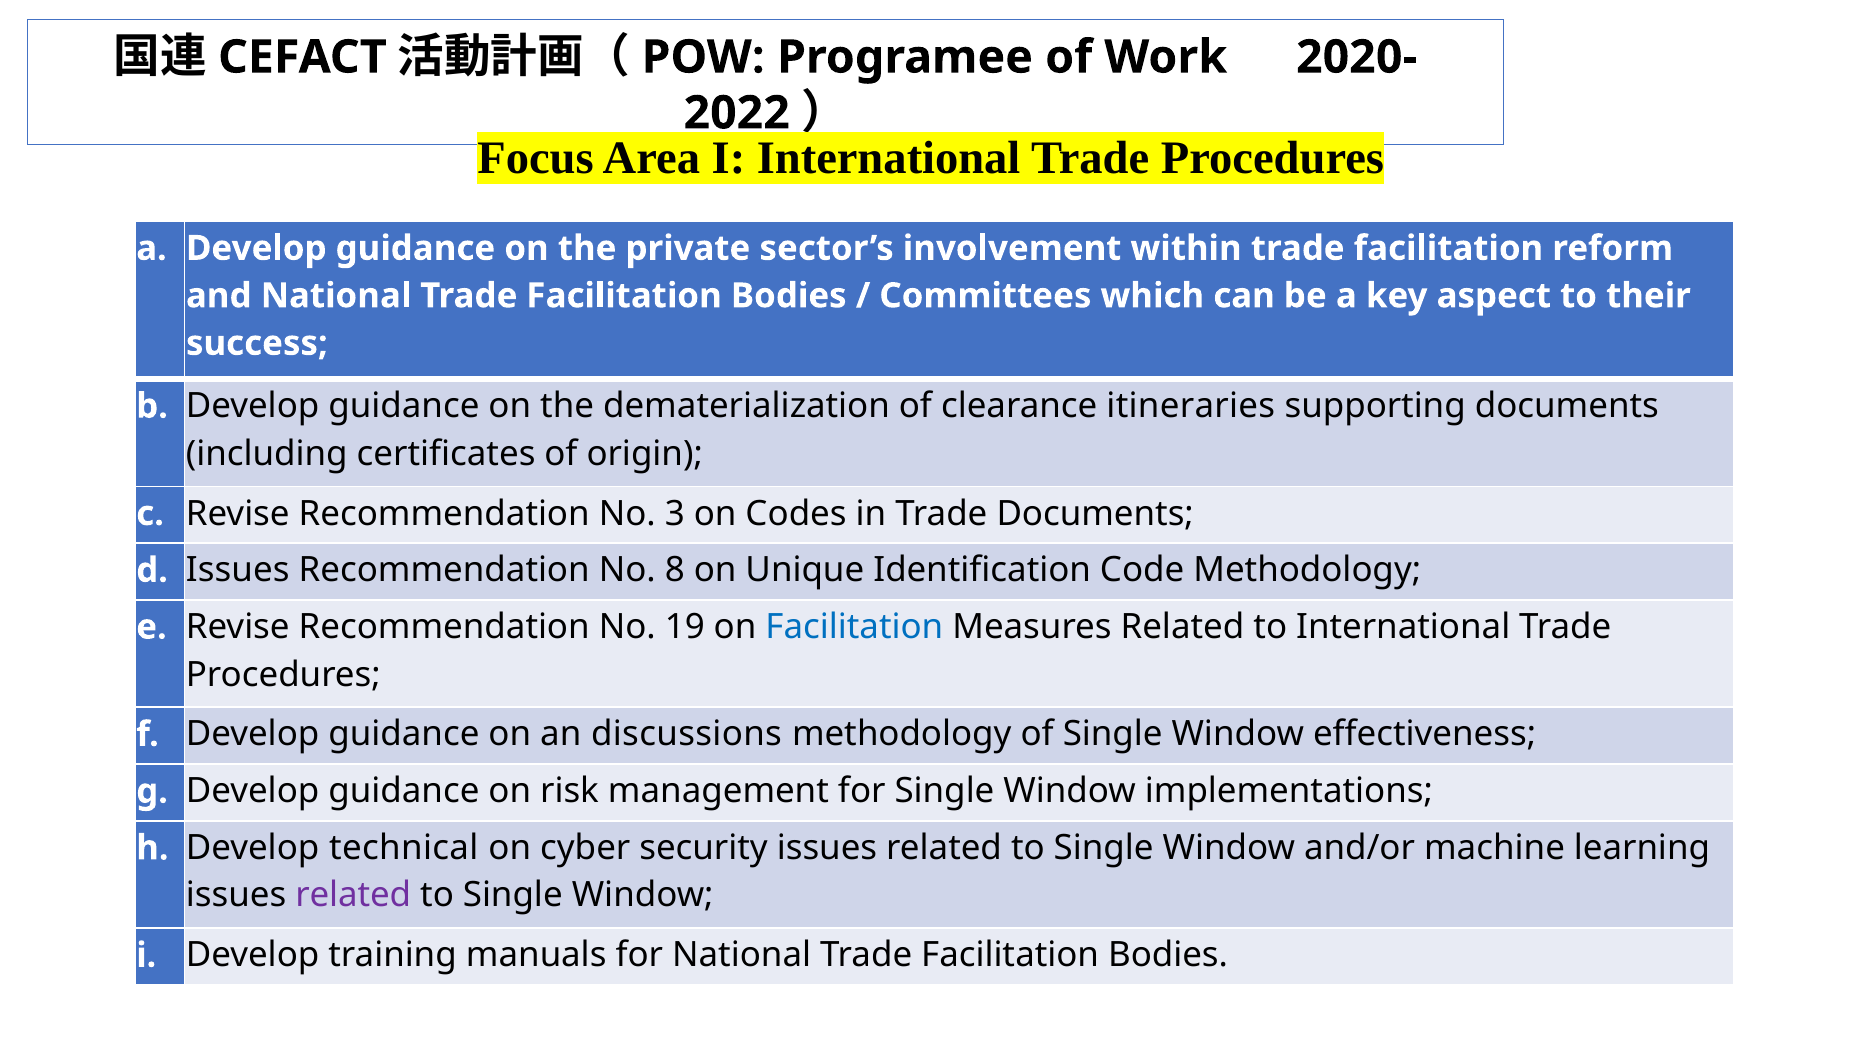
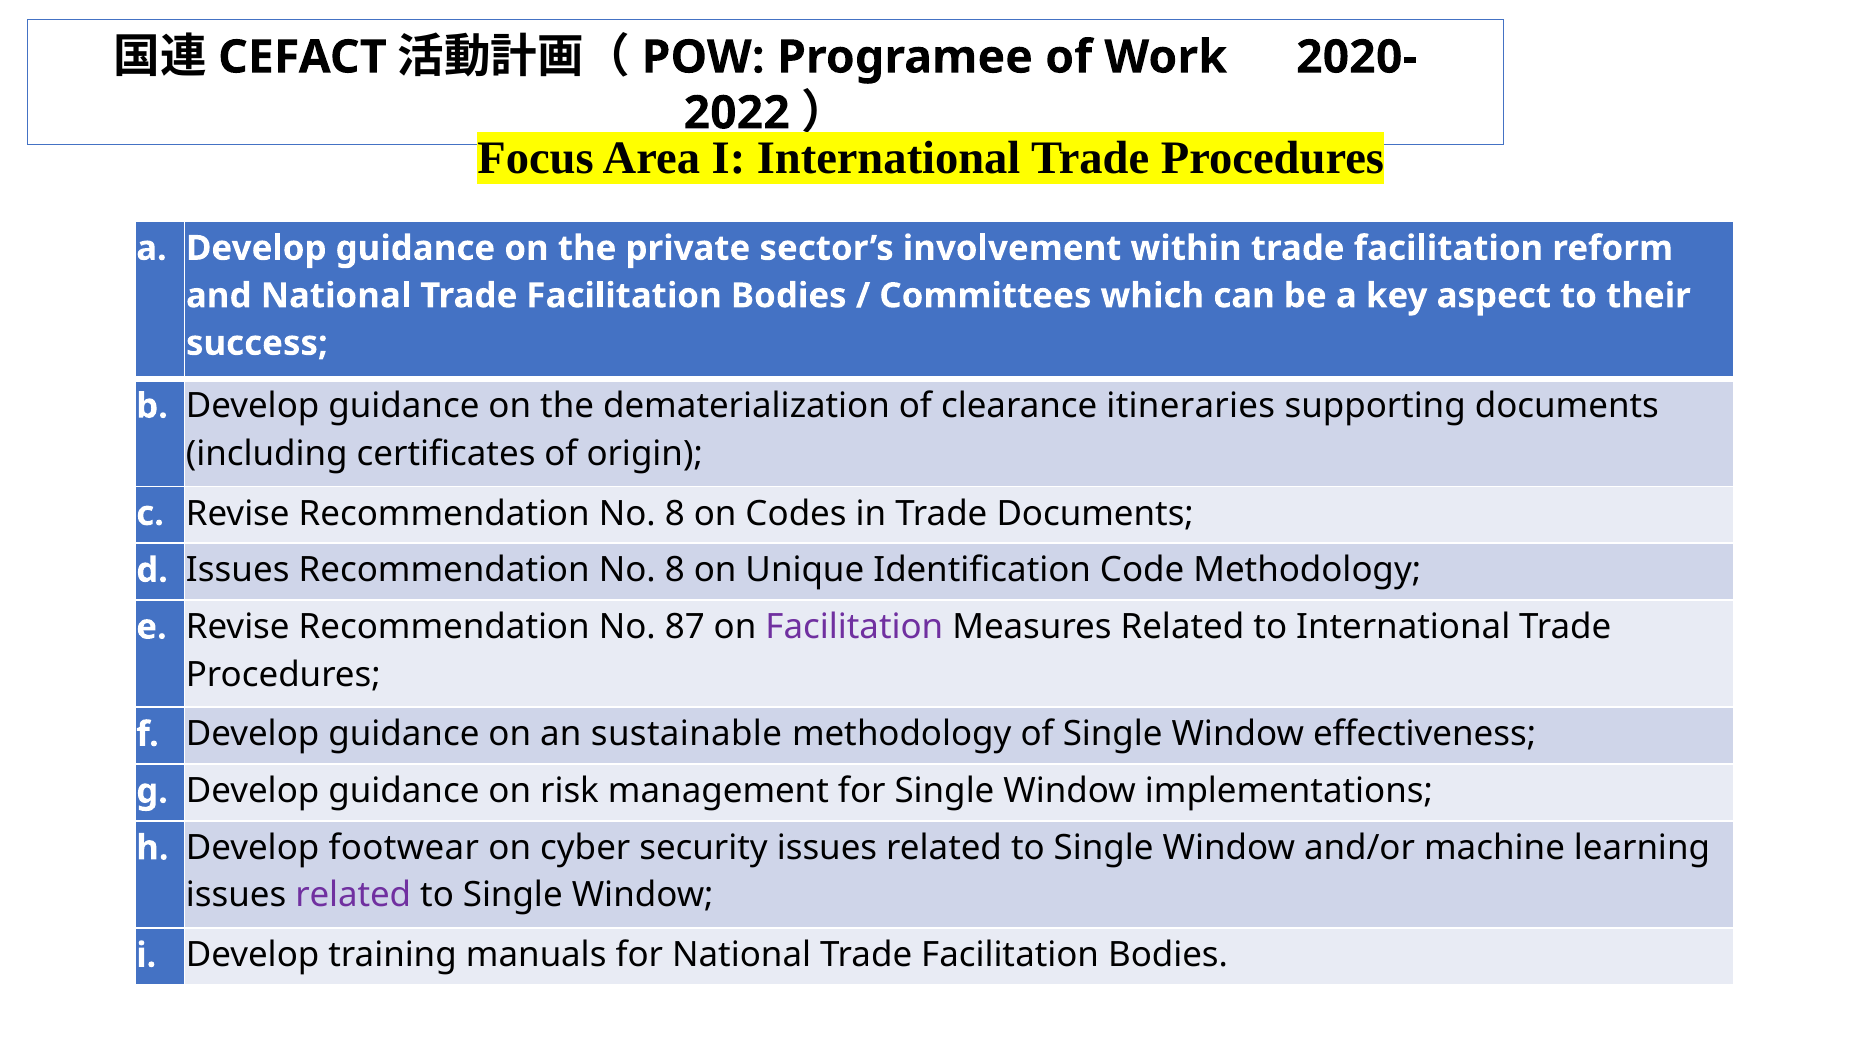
Revise Recommendation No 3: 3 -> 8
19: 19 -> 87
Facilitation at (854, 627) colour: blue -> purple
discussions: discussions -> sustainable
technical: technical -> footwear
